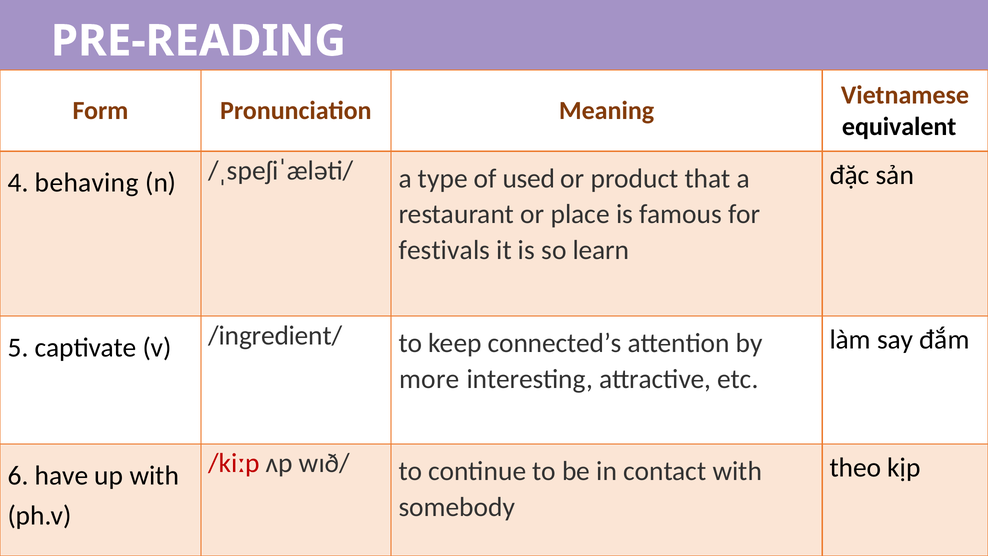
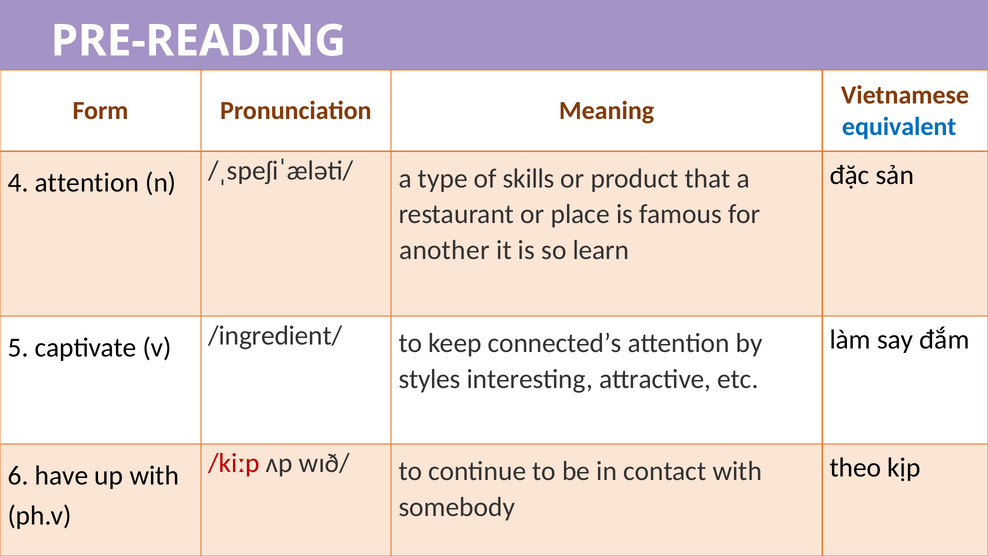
equivalent colour: black -> blue
4 behaving: behaving -> attention
used: used -> skills
festivals: festivals -> another
more: more -> styles
